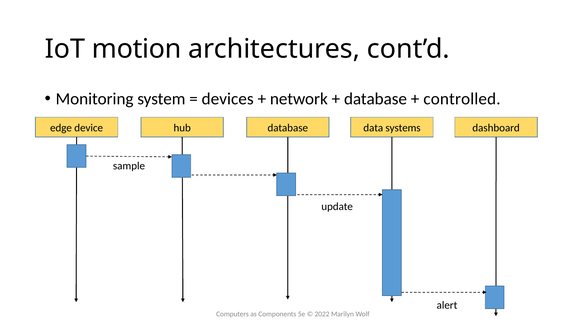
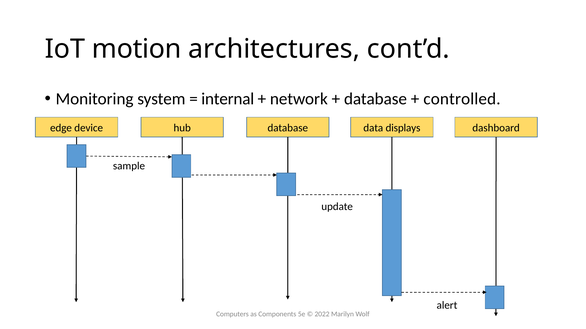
devices: devices -> internal
systems: systems -> displays
